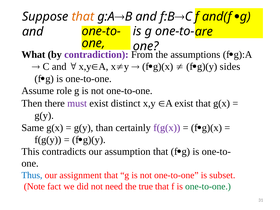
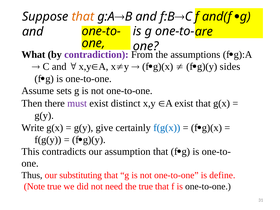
role: role -> sets
Same: Same -> Write
than: than -> give
f(g(x colour: purple -> blue
Thus colour: blue -> black
assignment: assignment -> substituting
subset: subset -> define
Note fact: fact -> true
one-to-one at (208, 186) colour: green -> black
